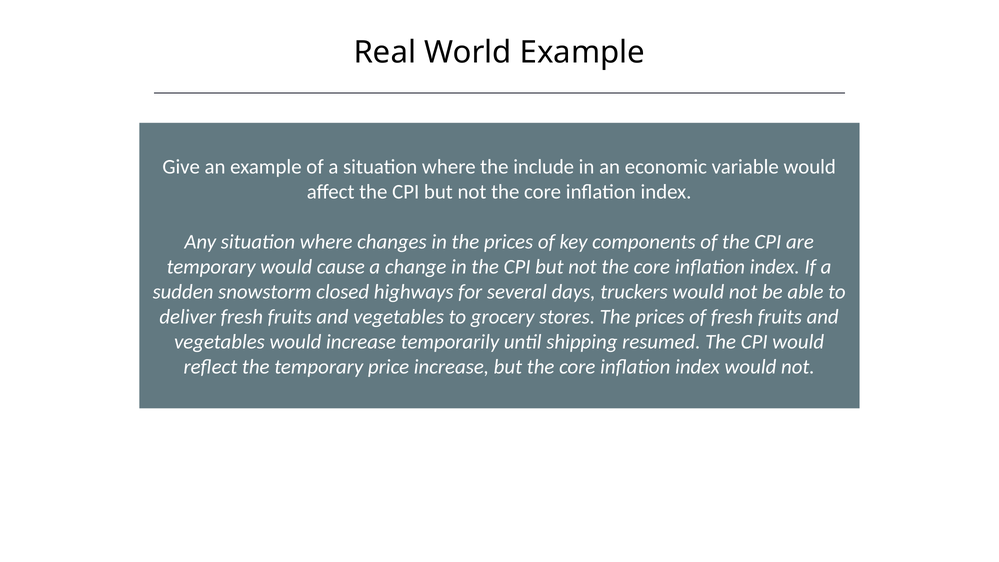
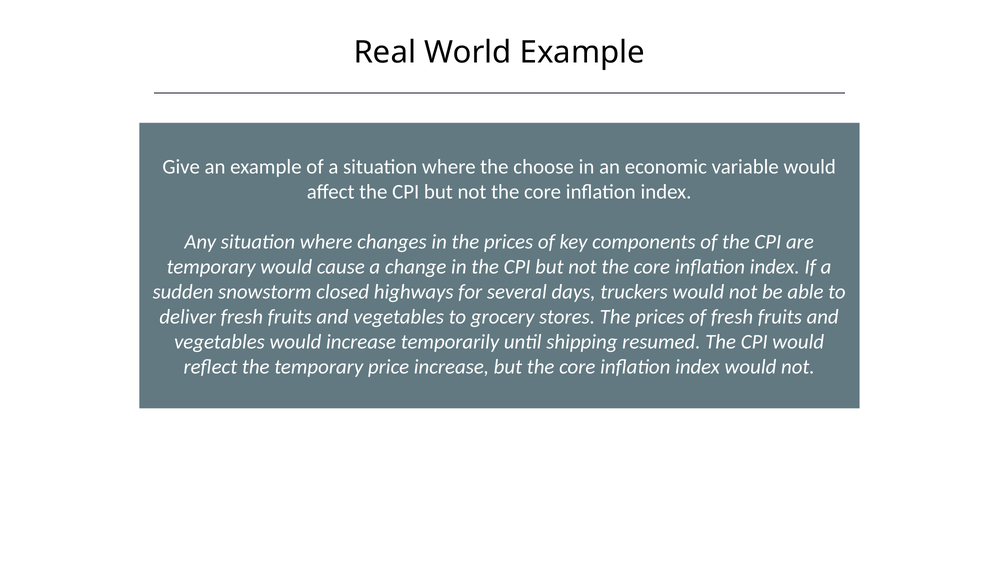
include: include -> choose
